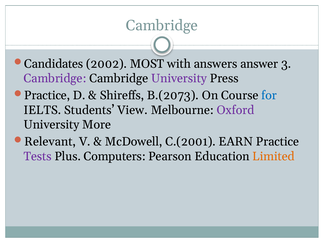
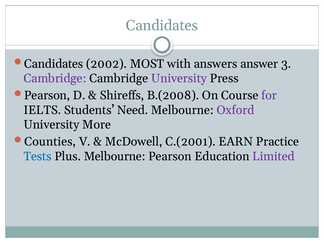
Cambridge at (162, 26): Cambridge -> Candidates
Practice at (47, 95): Practice -> Pearson
B.(2073: B.(2073 -> B.(2008
for colour: blue -> purple
View: View -> Need
Relevant: Relevant -> Counties
Tests colour: purple -> blue
Plus Computers: Computers -> Melbourne
Limited colour: orange -> purple
